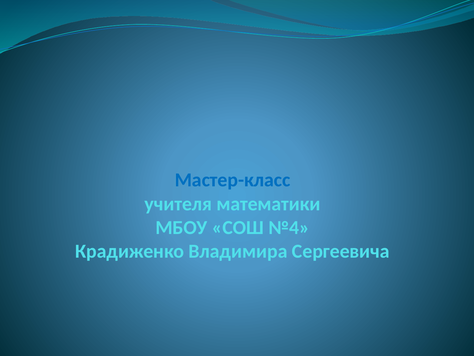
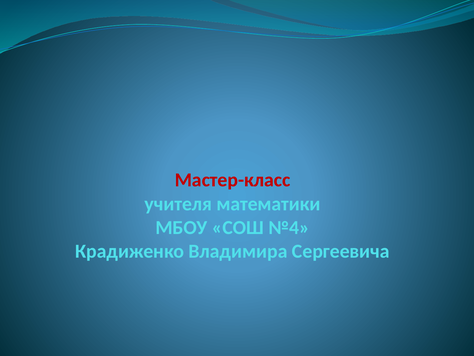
Мастер-класс colour: blue -> red
